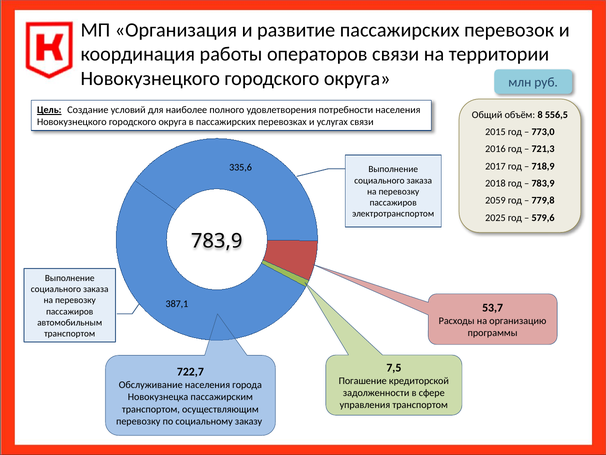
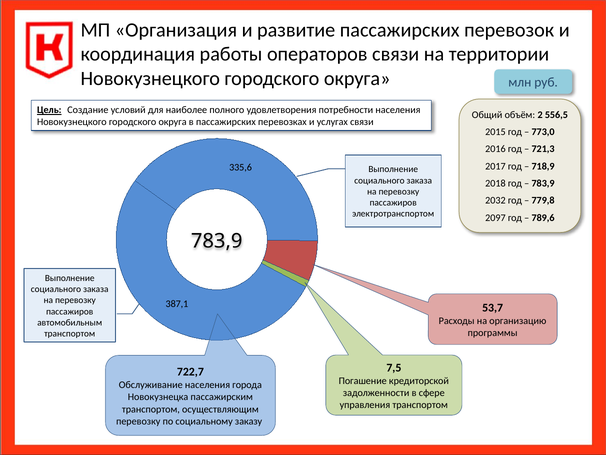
8: 8 -> 2
2059: 2059 -> 2032
2025: 2025 -> 2097
579,6: 579,6 -> 789,6
